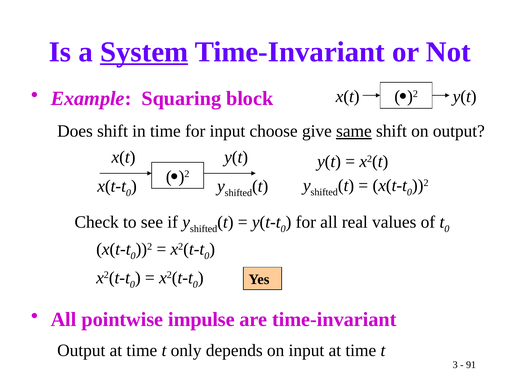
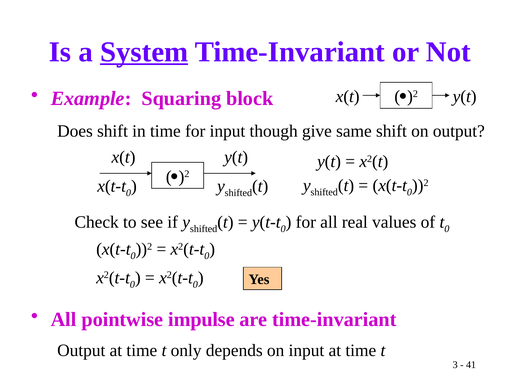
choose: choose -> though
same underline: present -> none
91: 91 -> 41
